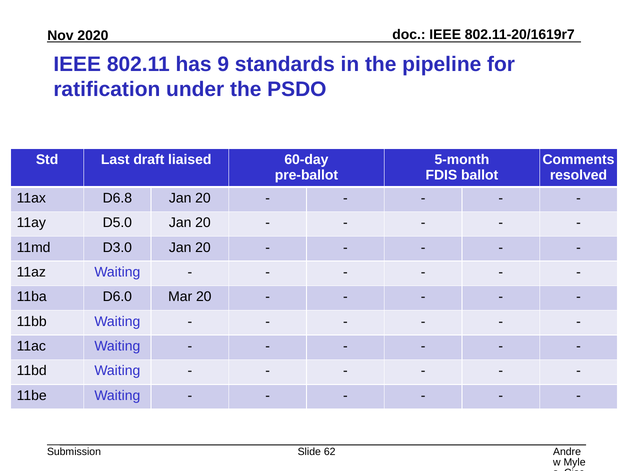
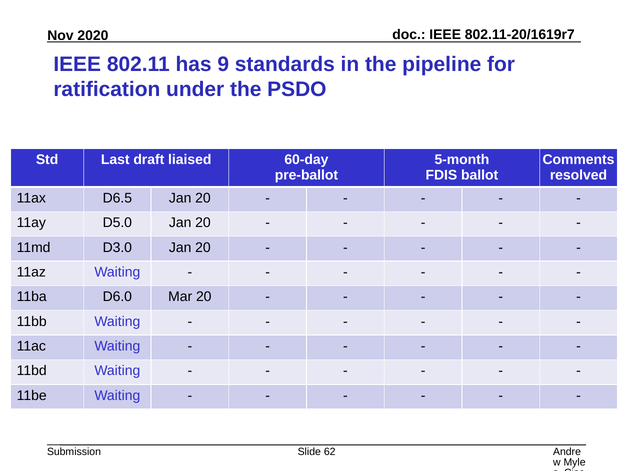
D6.8: D6.8 -> D6.5
